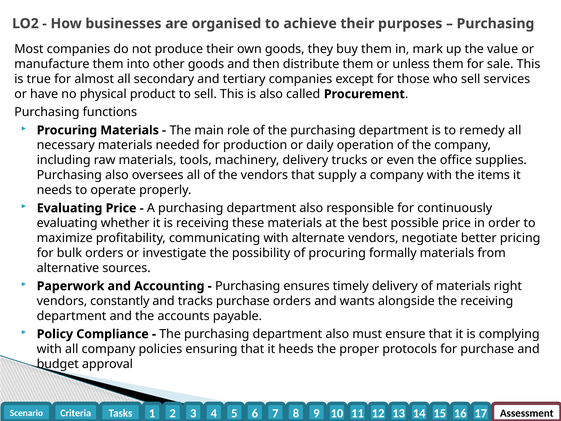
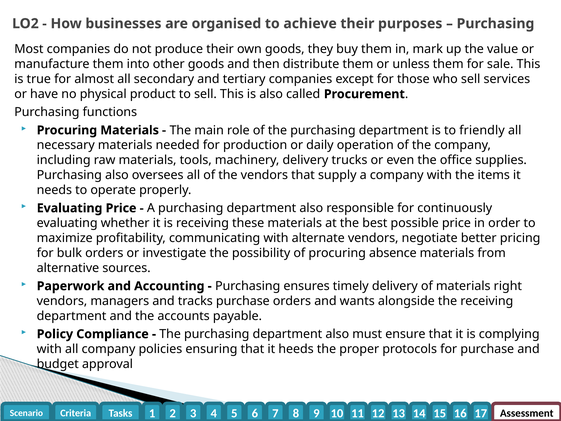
remedy: remedy -> friendly
formally: formally -> absence
constantly: constantly -> managers
